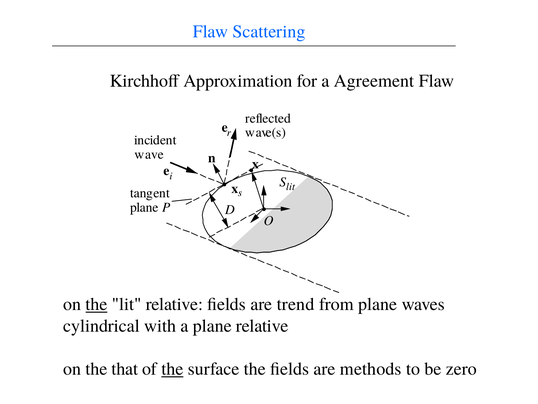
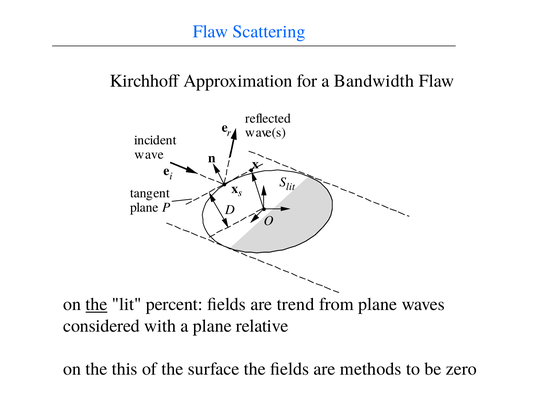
Agreement: Agreement -> Bandwidth
lit relative: relative -> percent
cylindrical: cylindrical -> considered
that: that -> this
the at (172, 369) underline: present -> none
